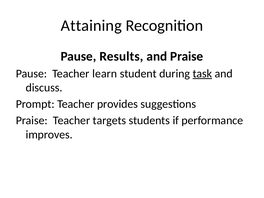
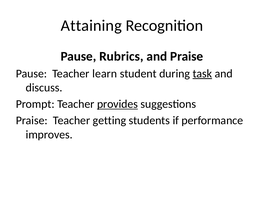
Results: Results -> Rubrics
provides underline: none -> present
targets: targets -> getting
